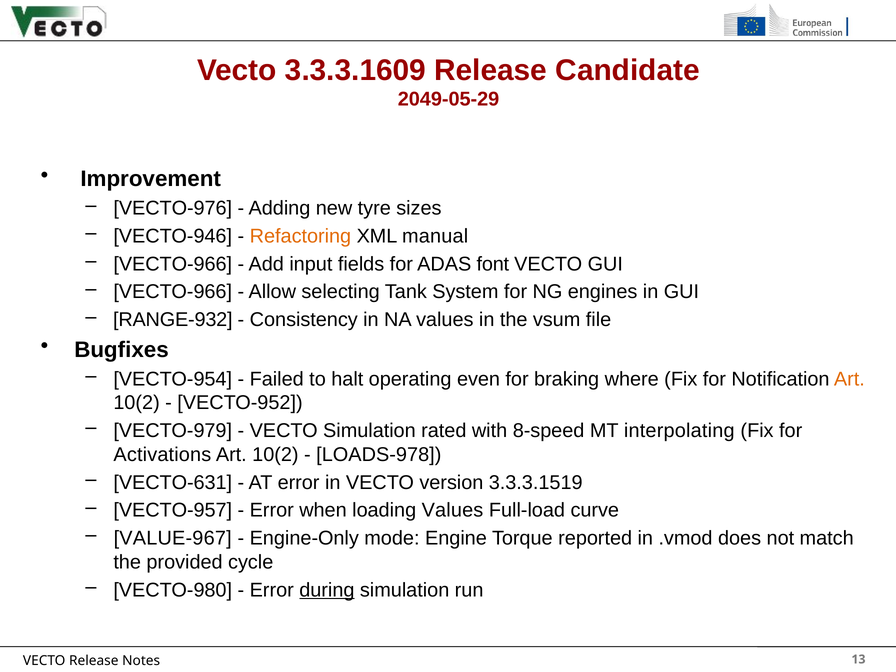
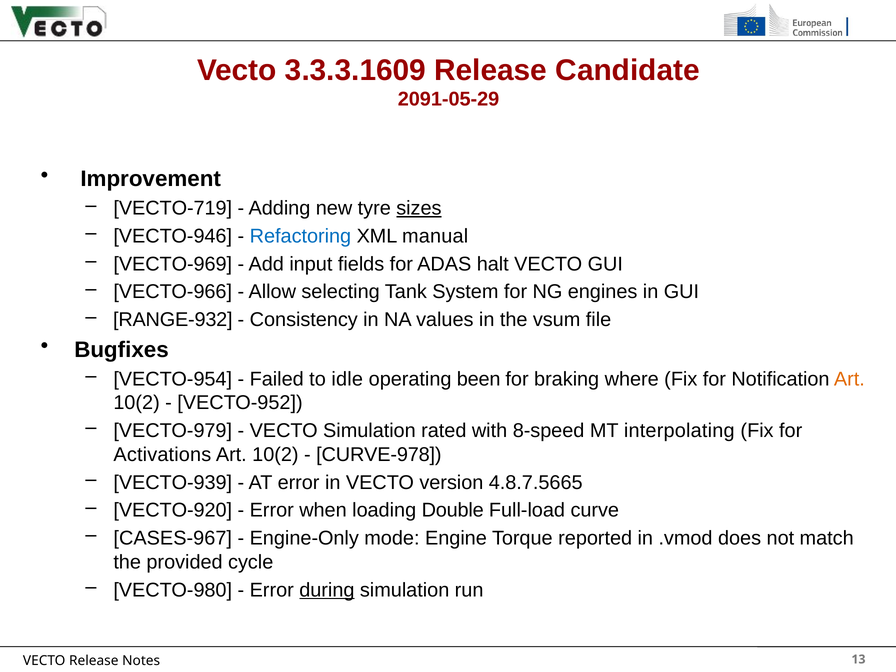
2049-05-29: 2049-05-29 -> 2091-05-29
VECTO-976: VECTO-976 -> VECTO-719
sizes underline: none -> present
Refactoring colour: orange -> blue
VECTO-966 at (173, 264): VECTO-966 -> VECTO-969
font: font -> halt
halt: halt -> idle
even: even -> been
LOADS-978: LOADS-978 -> CURVE-978
VECTO-631: VECTO-631 -> VECTO-939
3.3.3.1519: 3.3.3.1519 -> 4.8.7.5665
VECTO-957: VECTO-957 -> VECTO-920
loading Values: Values -> Double
VALUE-967: VALUE-967 -> CASES-967
